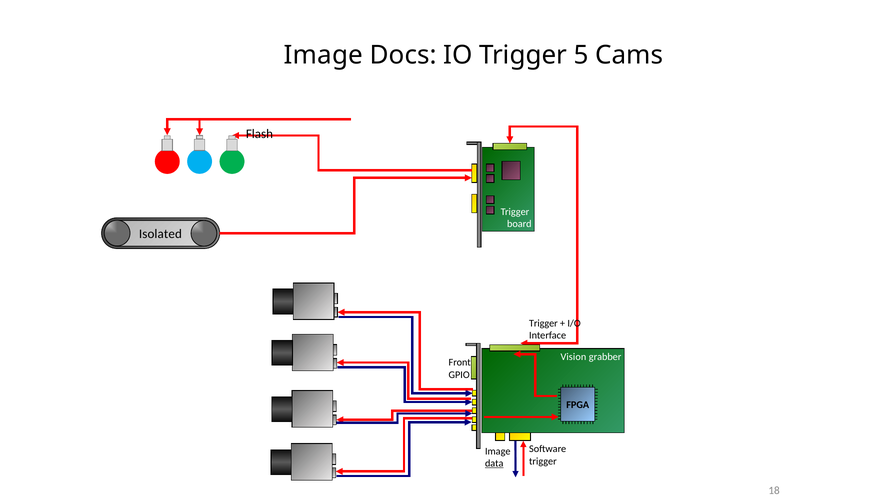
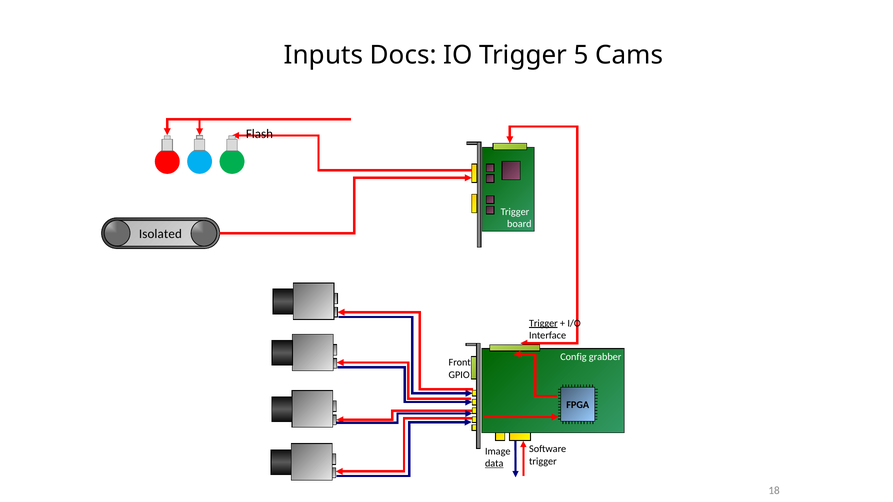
Image at (323, 55): Image -> Inputs
Trigger at (543, 323) underline: none -> present
Vision: Vision -> Config
